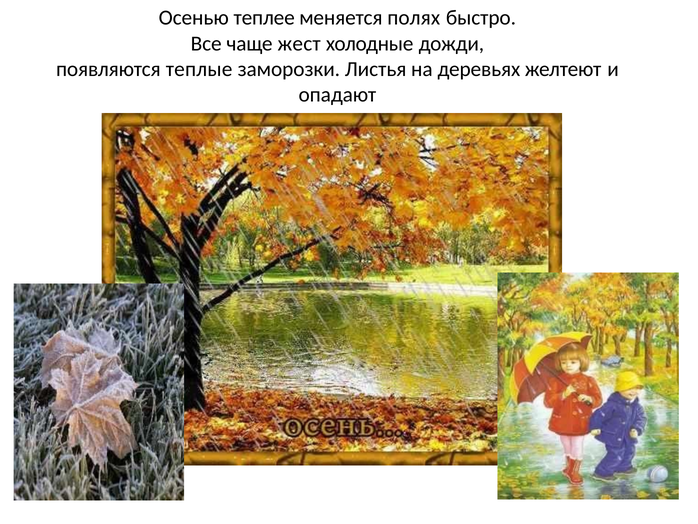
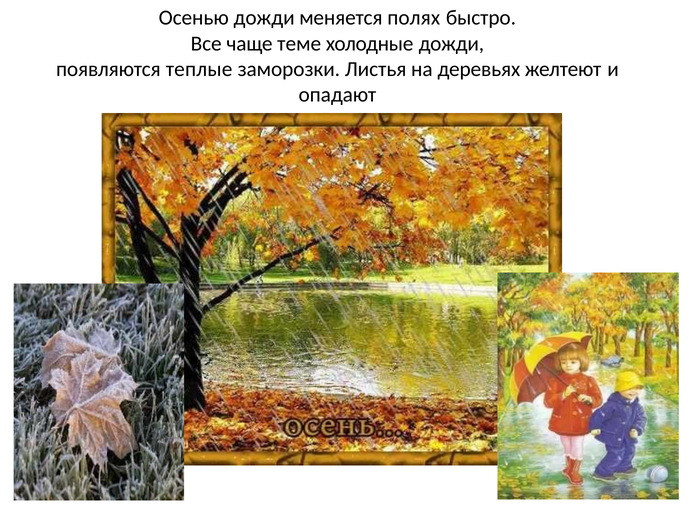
Осенью теплее: теплее -> дожди
жест: жест -> теме
